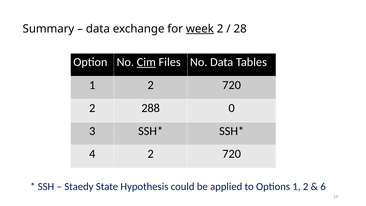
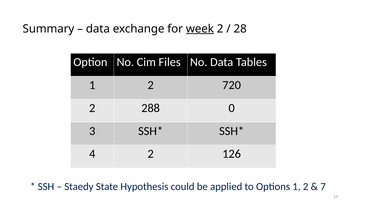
Cim underline: present -> none
4 2 720: 720 -> 126
6: 6 -> 7
